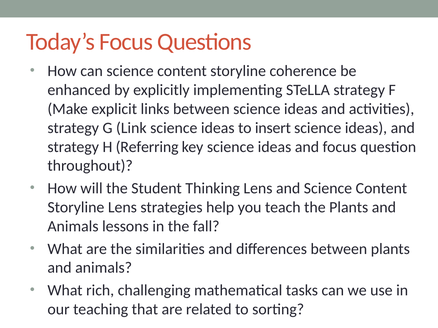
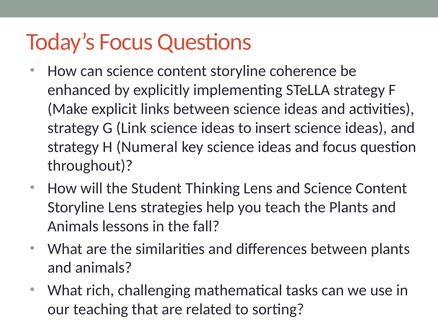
Referring: Referring -> Numeral
